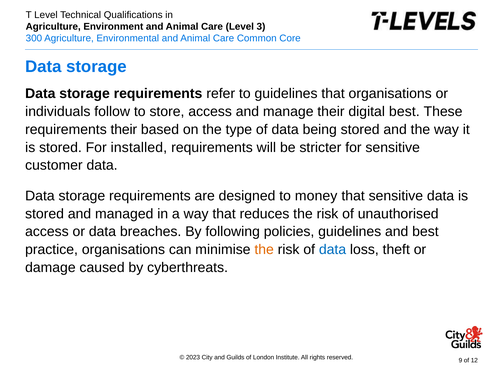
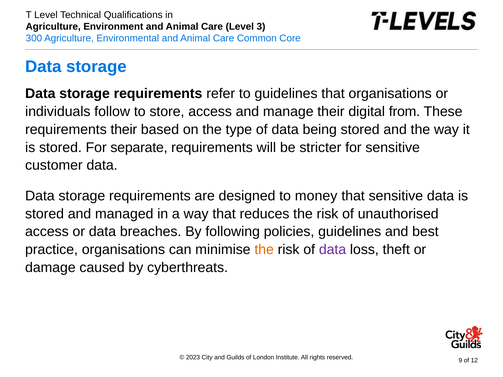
digital best: best -> from
installed: installed -> separate
data at (333, 250) colour: blue -> purple
